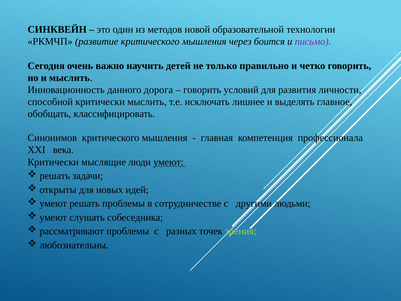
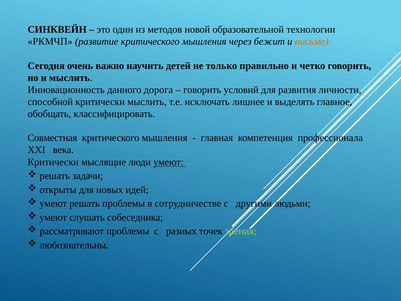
боится: боится -> бежит
письмо colour: purple -> orange
Синонимов: Синонимов -> Совместная
